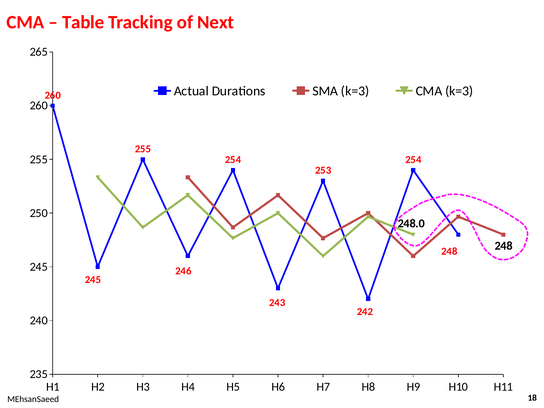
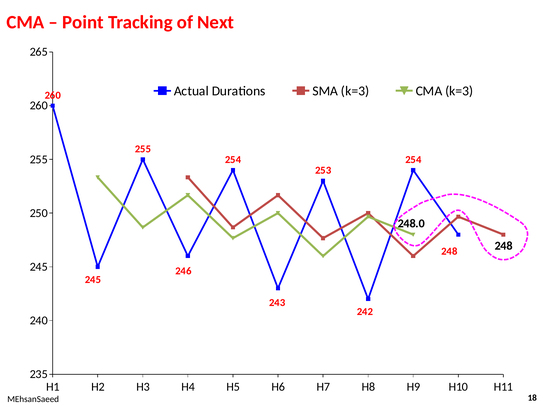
Table: Table -> Point
